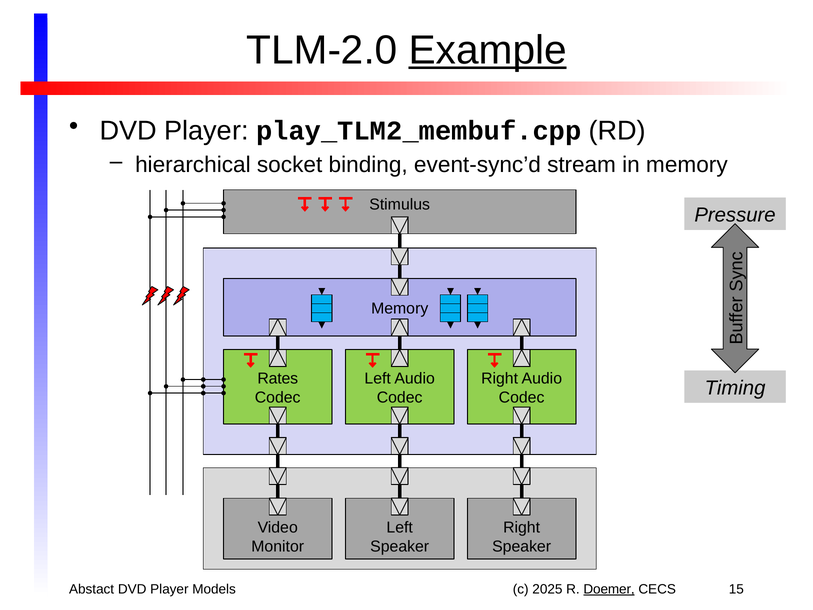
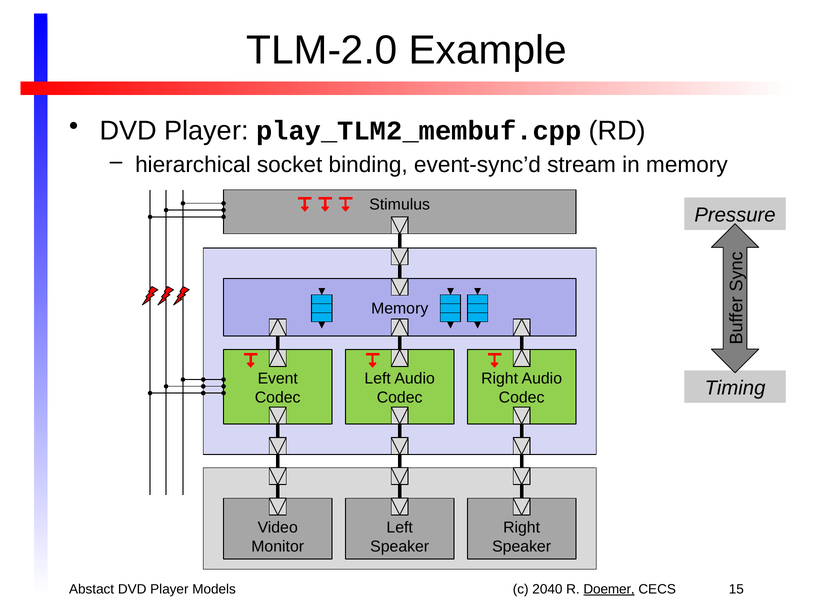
Example underline: present -> none
Rates: Rates -> Event
2025: 2025 -> 2040
